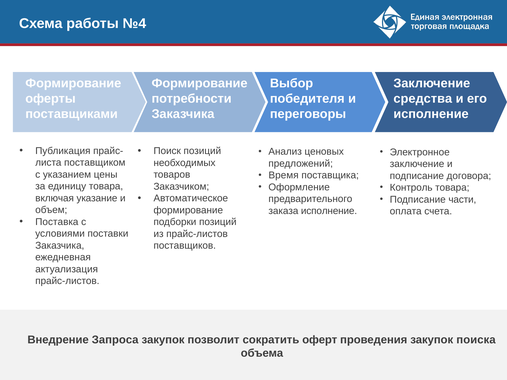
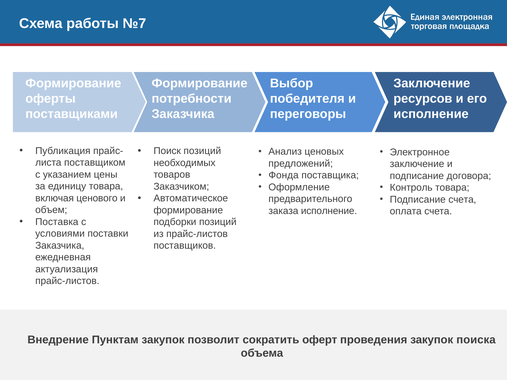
№4: №4 -> №7
средства: средства -> ресурсов
Время: Время -> Фонда
указание: указание -> ценового
Подписание части: части -> счета
Запроса: Запроса -> Пунктам
